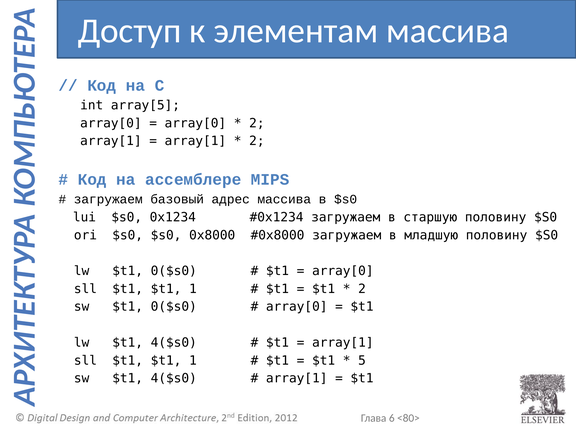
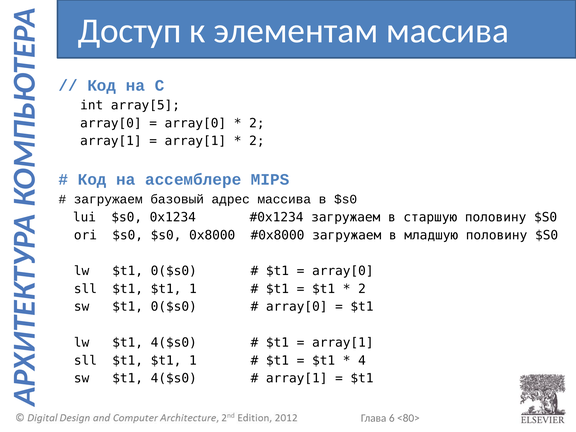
5: 5 -> 4
